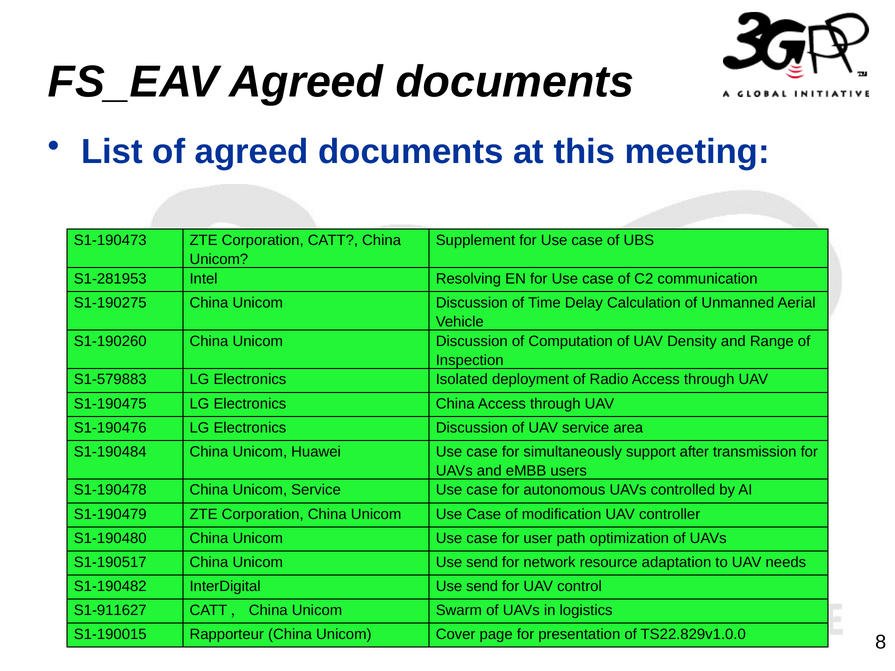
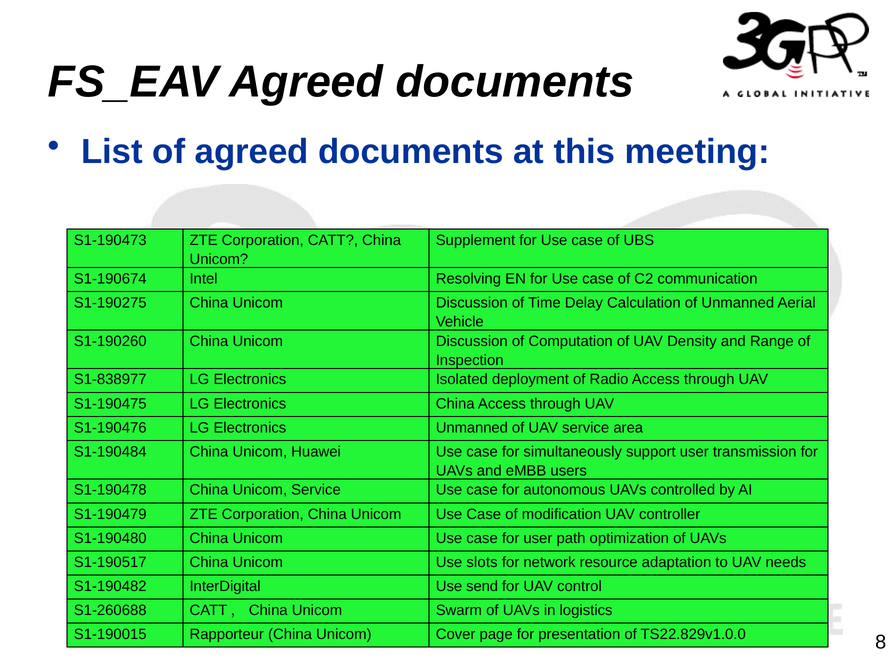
S1-281953: S1-281953 -> S1-190674
S1-579883: S1-579883 -> S1-838977
Electronics Discussion: Discussion -> Unmanned
support after: after -> user
Unicom Use send: send -> slots
S1-911627: S1-911627 -> S1-260688
